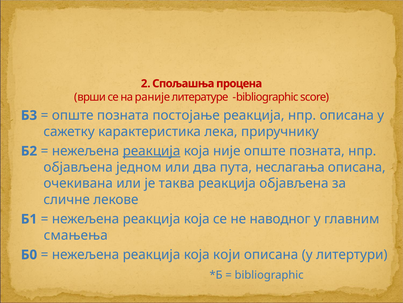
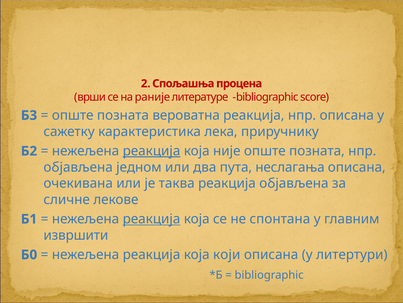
постојање: постојање -> вероватна
реакција at (152, 219) underline: none -> present
наводног: наводног -> спонтана
смањења: смањења -> извршити
